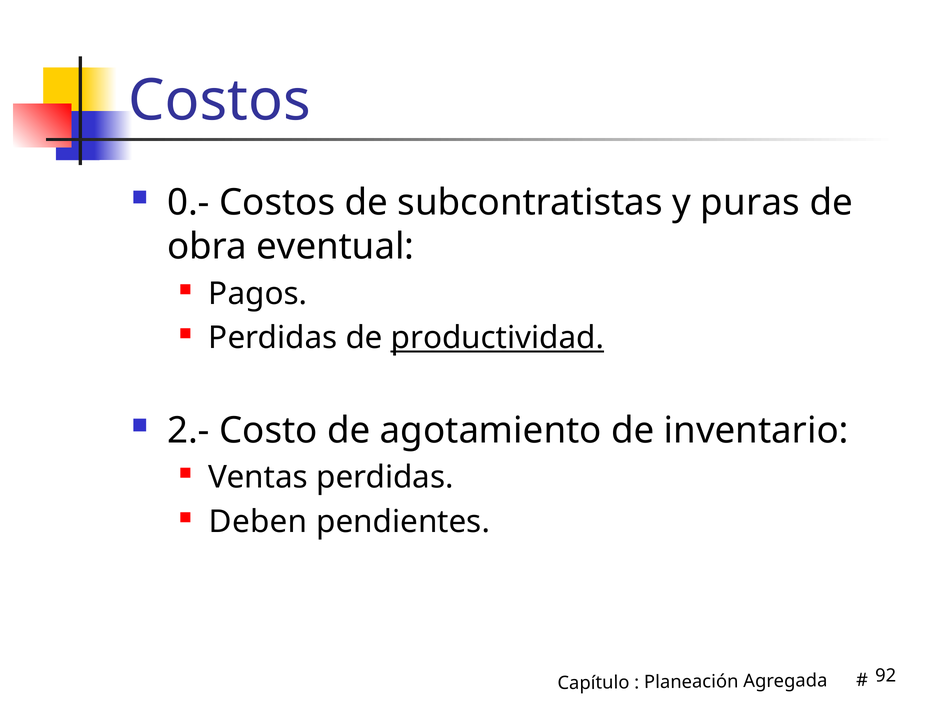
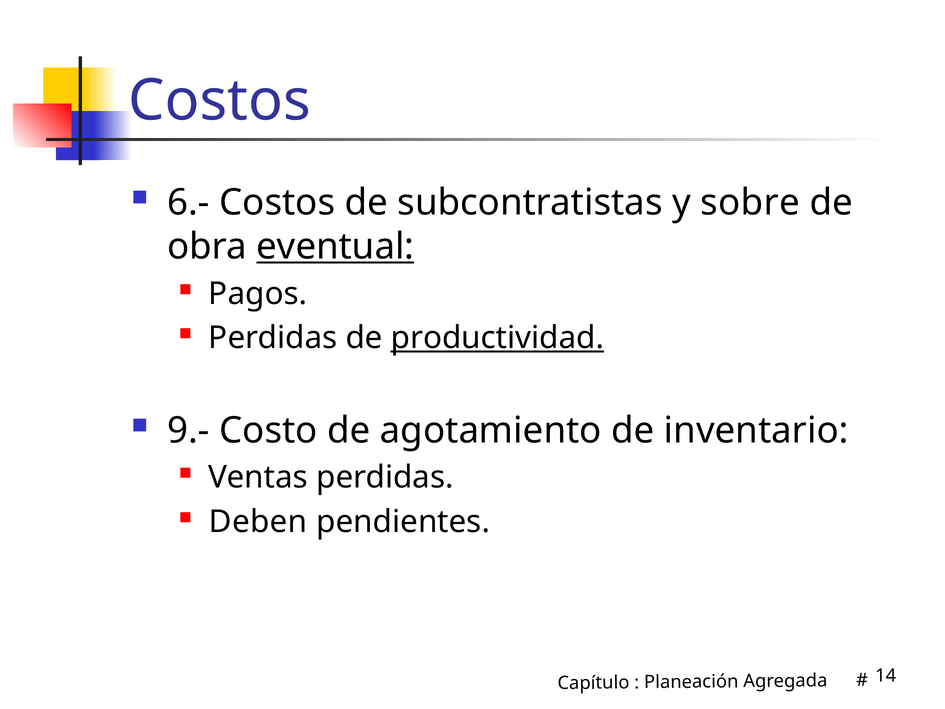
0.-: 0.- -> 6.-
puras: puras -> sobre
eventual underline: none -> present
2.-: 2.- -> 9.-
92: 92 -> 14
